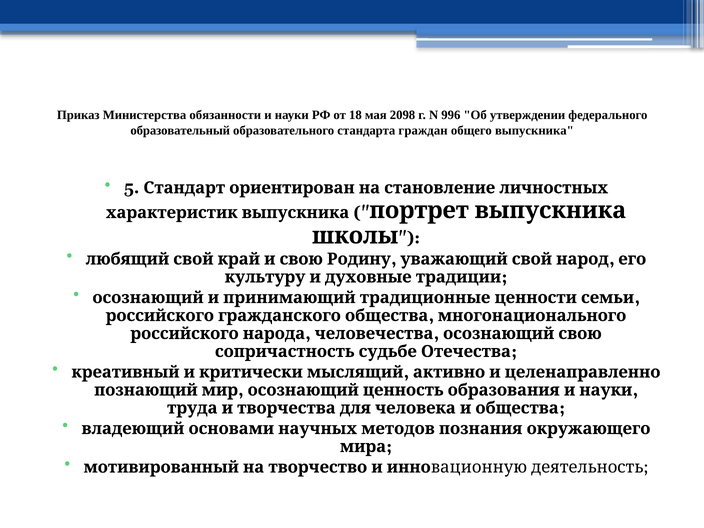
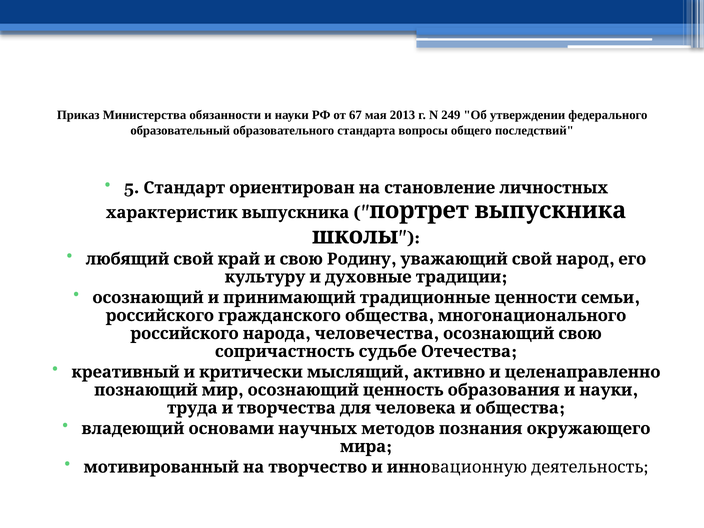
18: 18 -> 67
2098: 2098 -> 2013
996: 996 -> 249
граждан: граждан -> вопросы
общего выпускника: выпускника -> последствий
